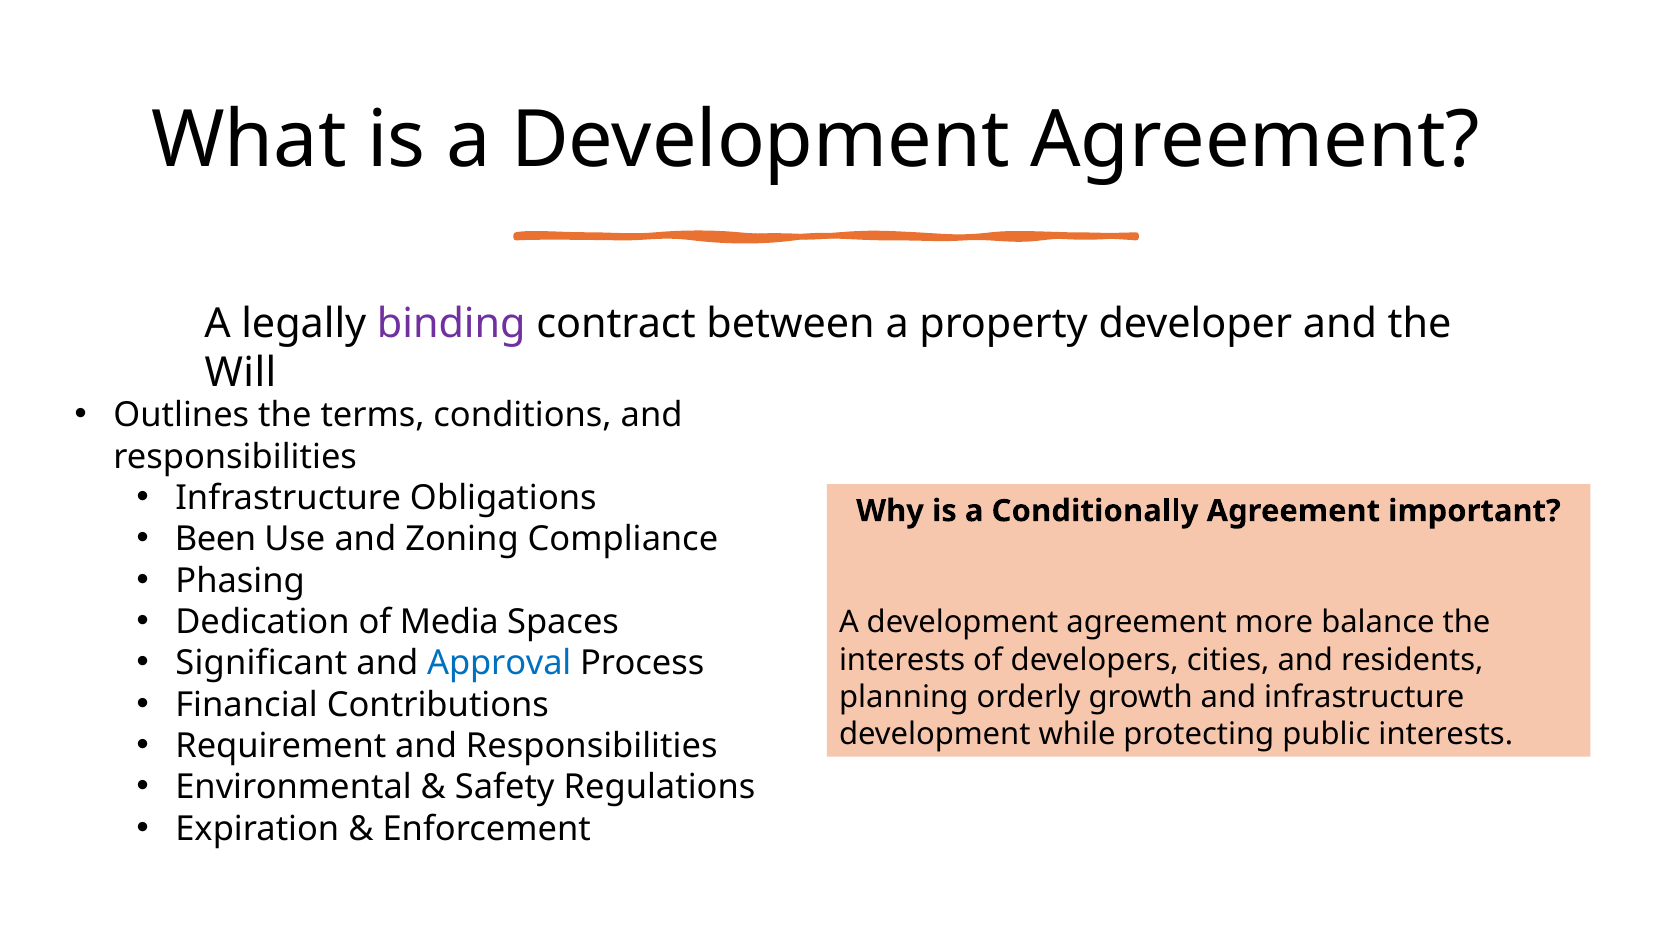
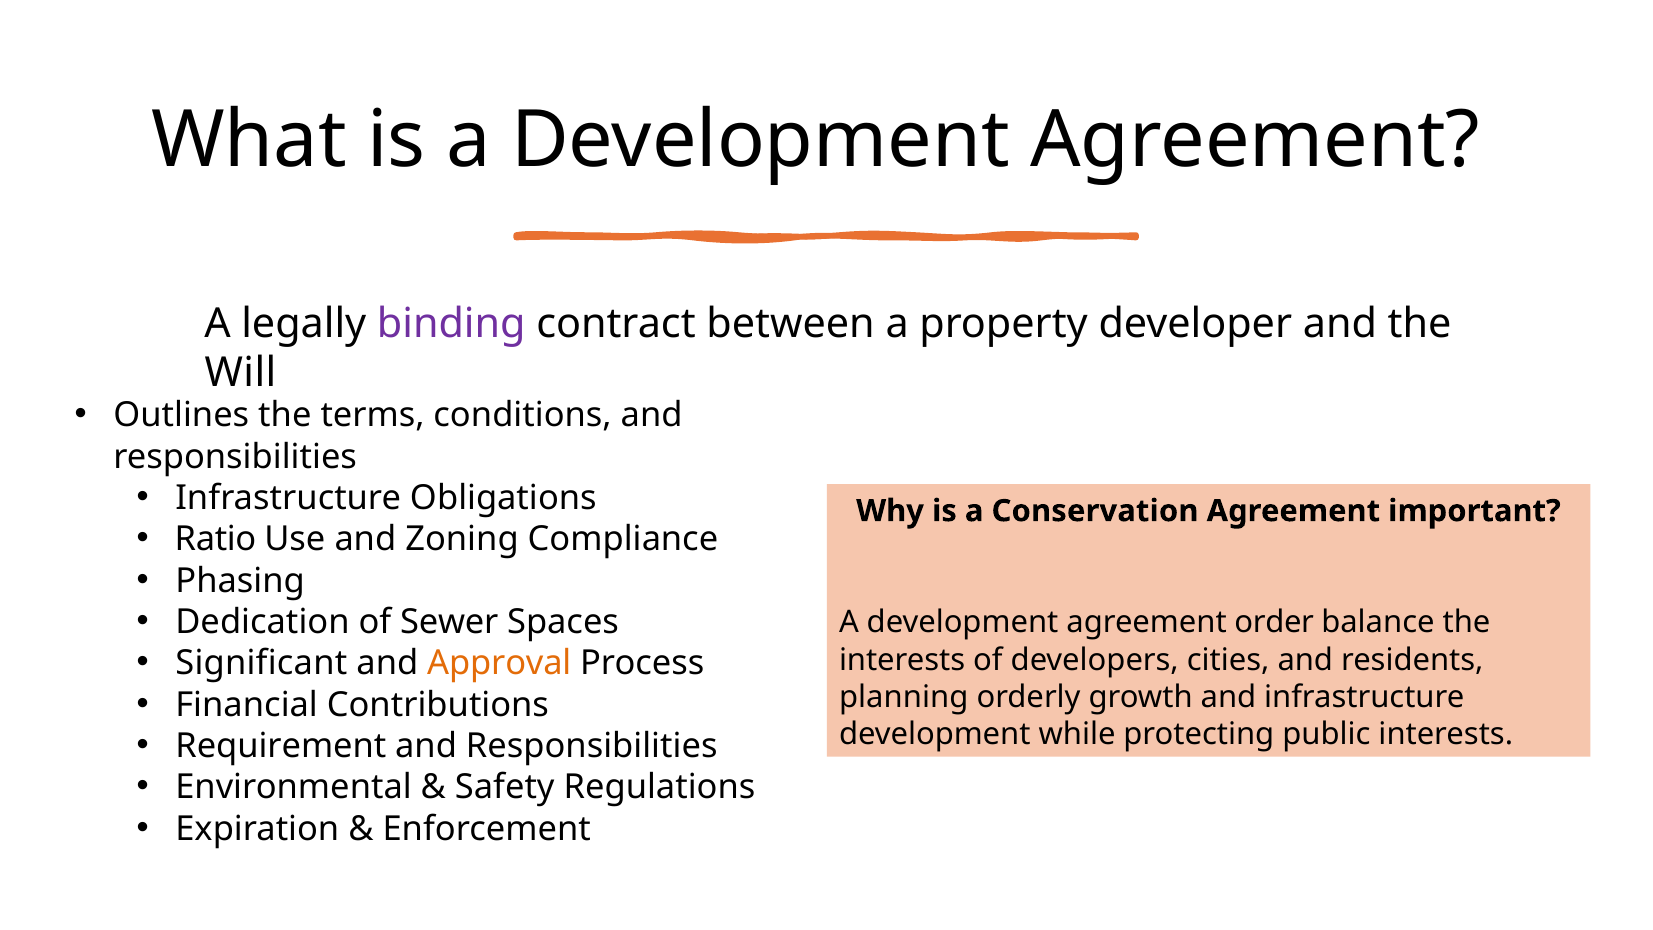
Conditionally: Conditionally -> Conservation
Been: Been -> Ratio
Media: Media -> Sewer
more: more -> order
Approval colour: blue -> orange
